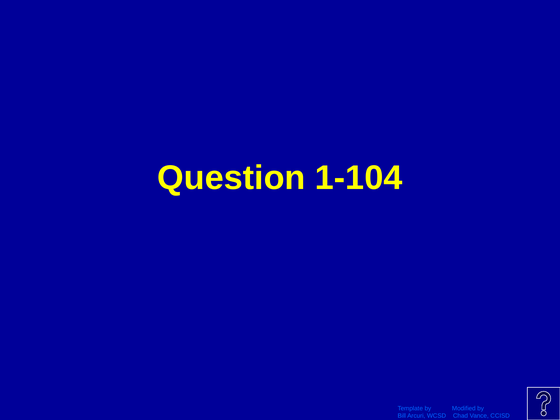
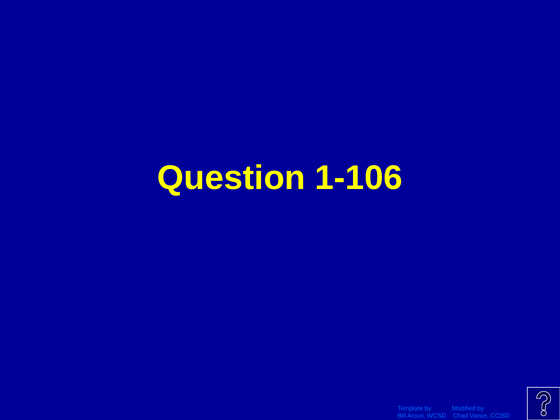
1-104: 1-104 -> 1-106
